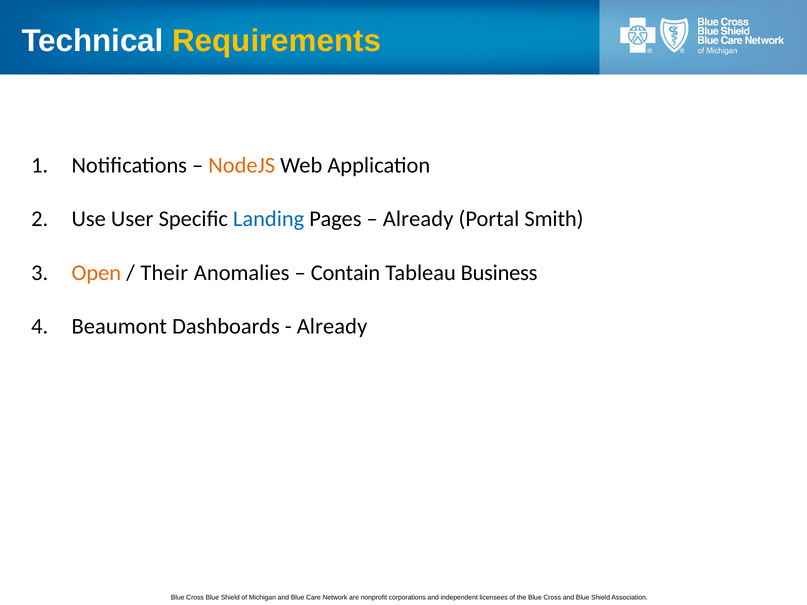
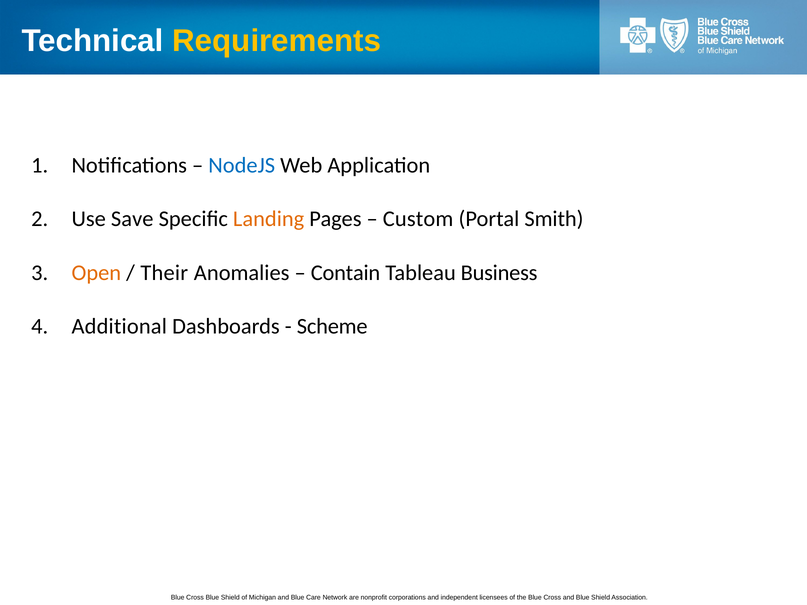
NodeJS colour: orange -> blue
User: User -> Save
Landing colour: blue -> orange
Already at (418, 219): Already -> Custom
Beaumont: Beaumont -> Additional
Already at (332, 327): Already -> Scheme
